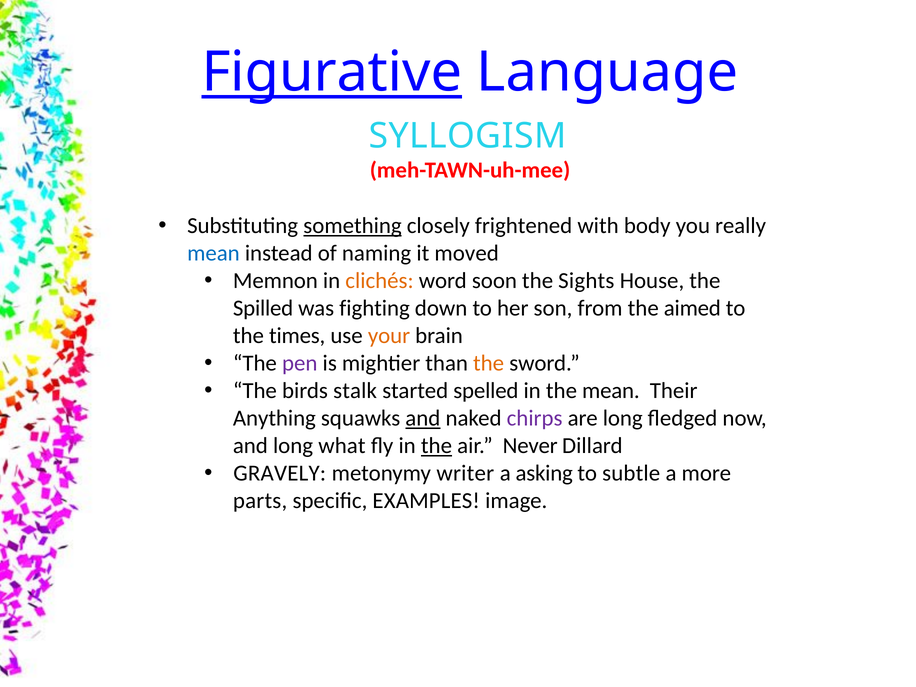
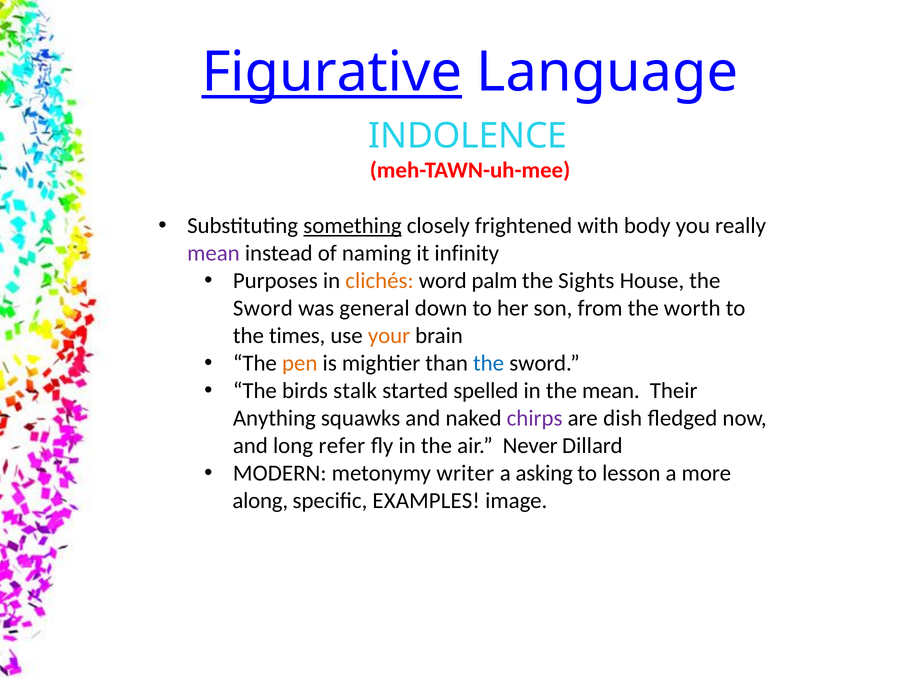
SYLLOGISM: SYLLOGISM -> INDOLENCE
mean at (213, 253) colour: blue -> purple
moved: moved -> infinity
Memnon: Memnon -> Purposes
soon: soon -> palm
Spilled at (263, 308): Spilled -> Sword
fighting: fighting -> general
aimed: aimed -> worth
pen colour: purple -> orange
the at (489, 363) colour: orange -> blue
and at (423, 418) underline: present -> none
are long: long -> dish
what: what -> refer
the at (436, 446) underline: present -> none
GRAVELY: GRAVELY -> MODERN
subtle: subtle -> lesson
parts: parts -> along
